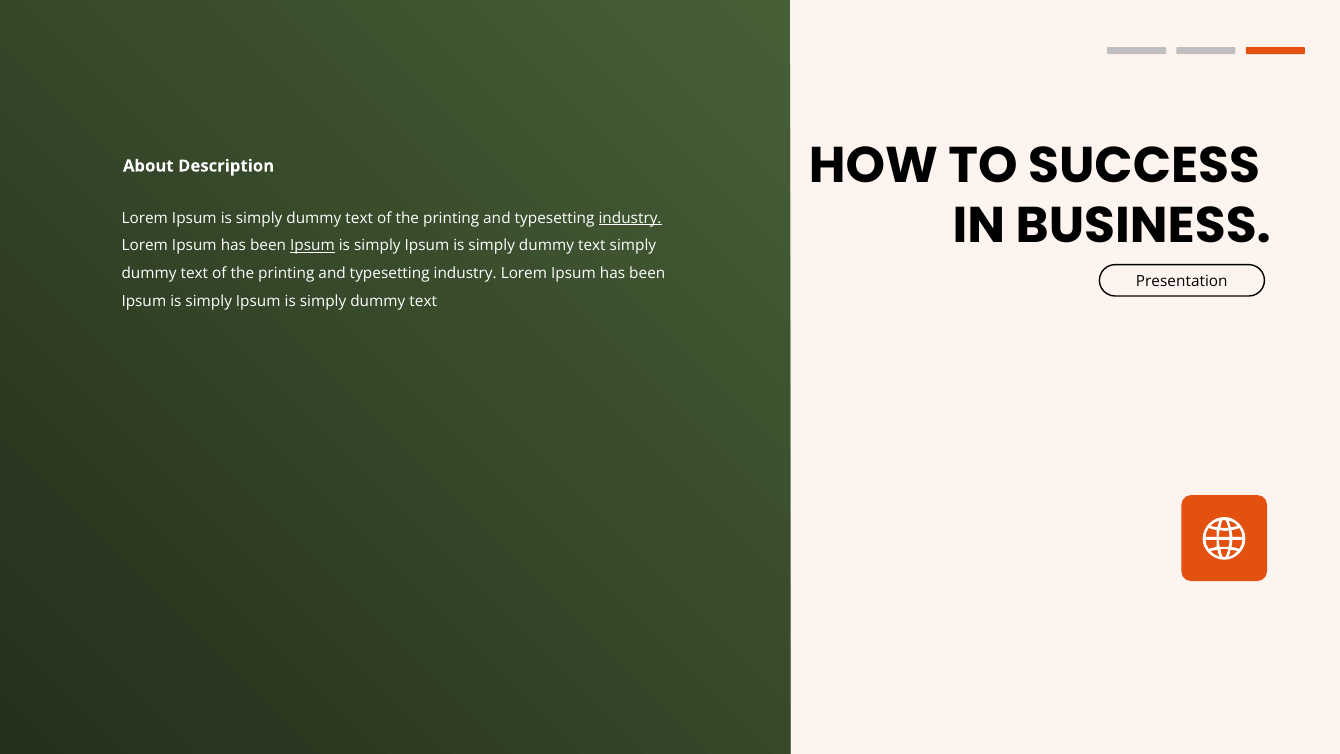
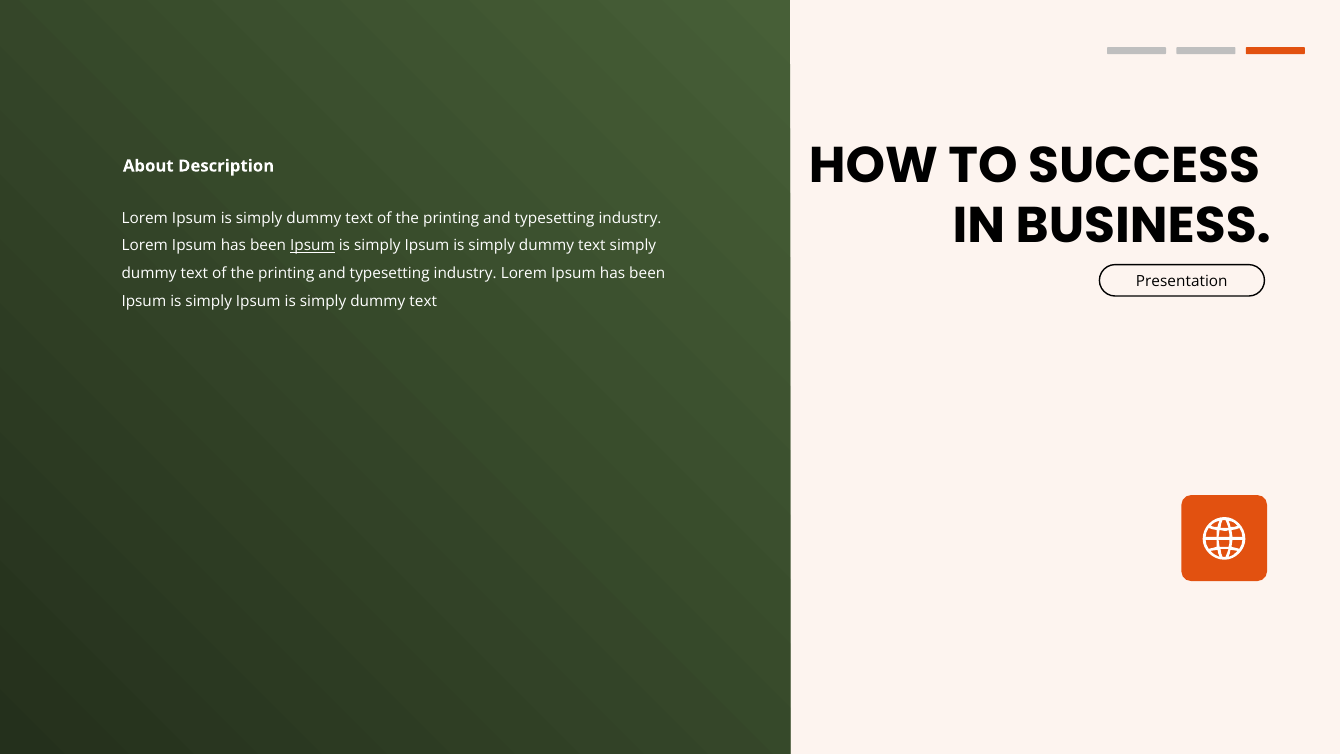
industry at (630, 218) underline: present -> none
